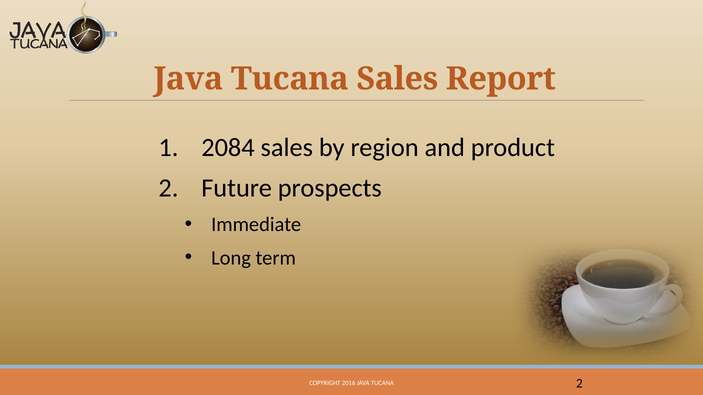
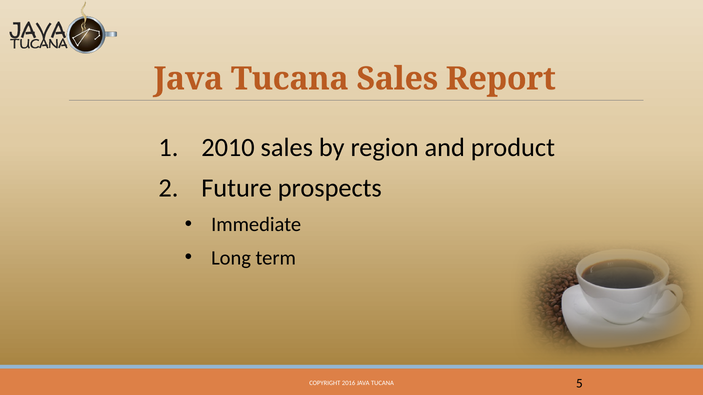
2084: 2084 -> 2010
TUCANA 2: 2 -> 5
